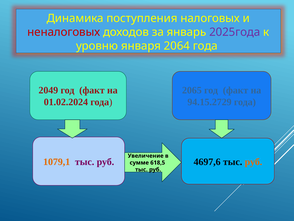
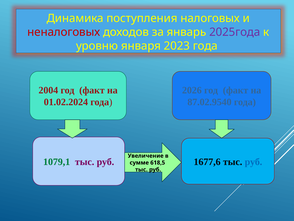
2064: 2064 -> 2023
2049: 2049 -> 2004
2065: 2065 -> 2026
94.15.2729: 94.15.2729 -> 87.02.9540
1079,1 colour: orange -> green
4697,6: 4697,6 -> 1677,6
руб at (253, 161) colour: orange -> blue
